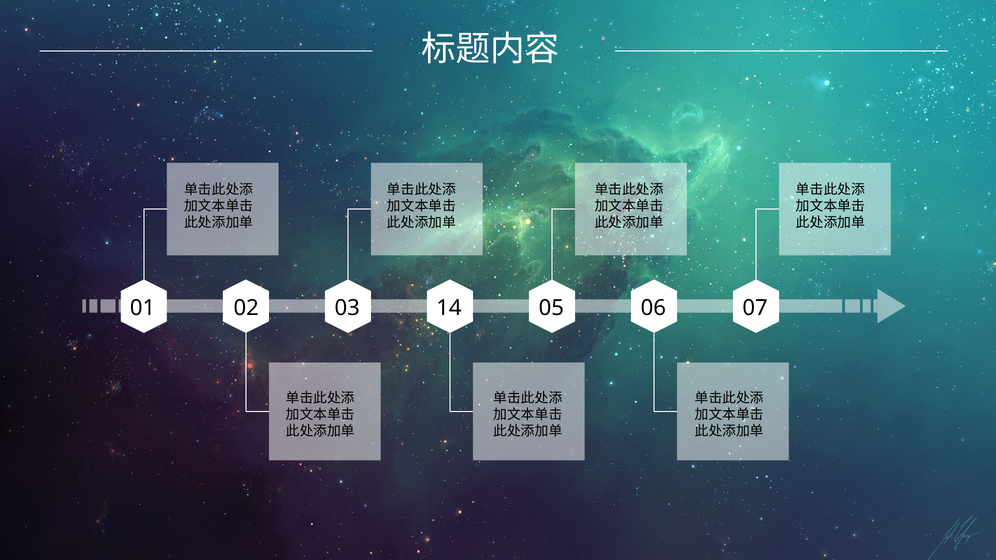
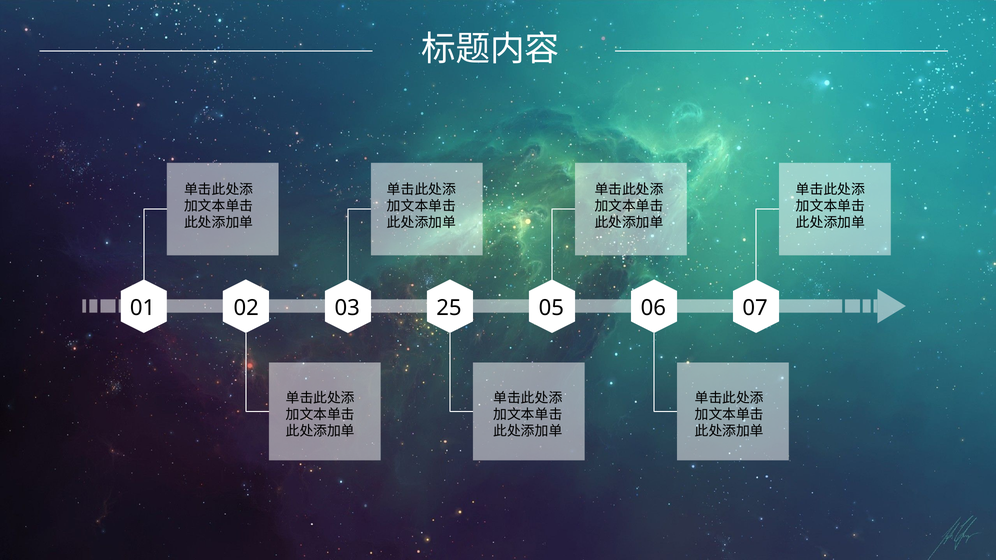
14: 14 -> 25
